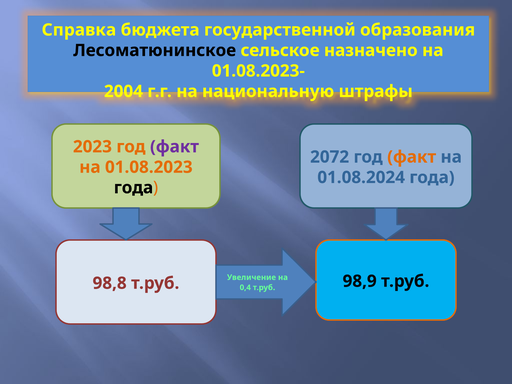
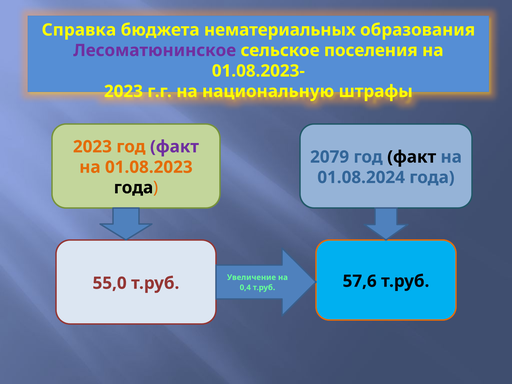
государственной: государственной -> нематериальных
Лесоматюнинское colour: black -> purple
назначено: назначено -> поселения
2004 at (123, 91): 2004 -> 2023
2072: 2072 -> 2079
факт at (412, 157) colour: orange -> black
98,8: 98,8 -> 55,0
98,9: 98,9 -> 57,6
